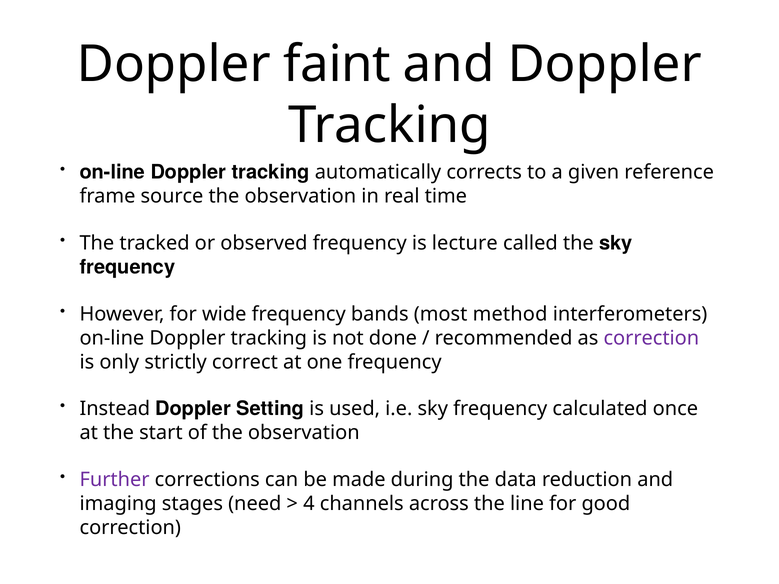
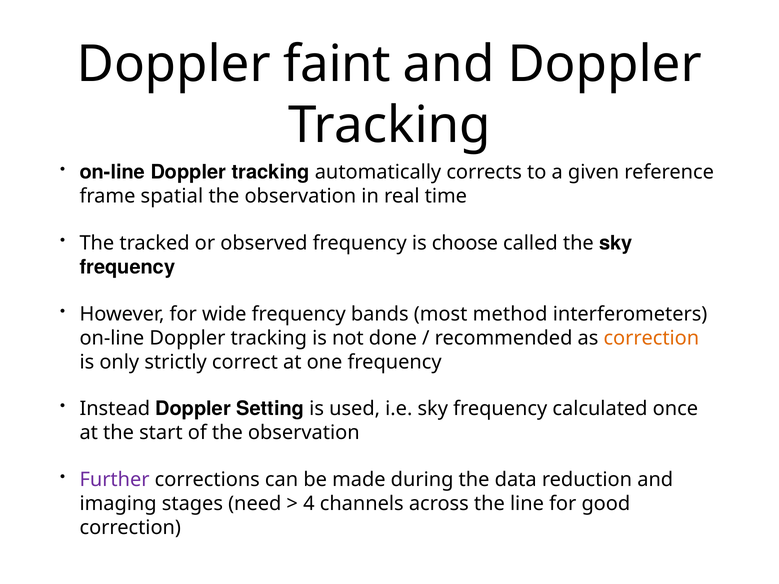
source: source -> spatial
lecture: lecture -> choose
correction at (651, 338) colour: purple -> orange
